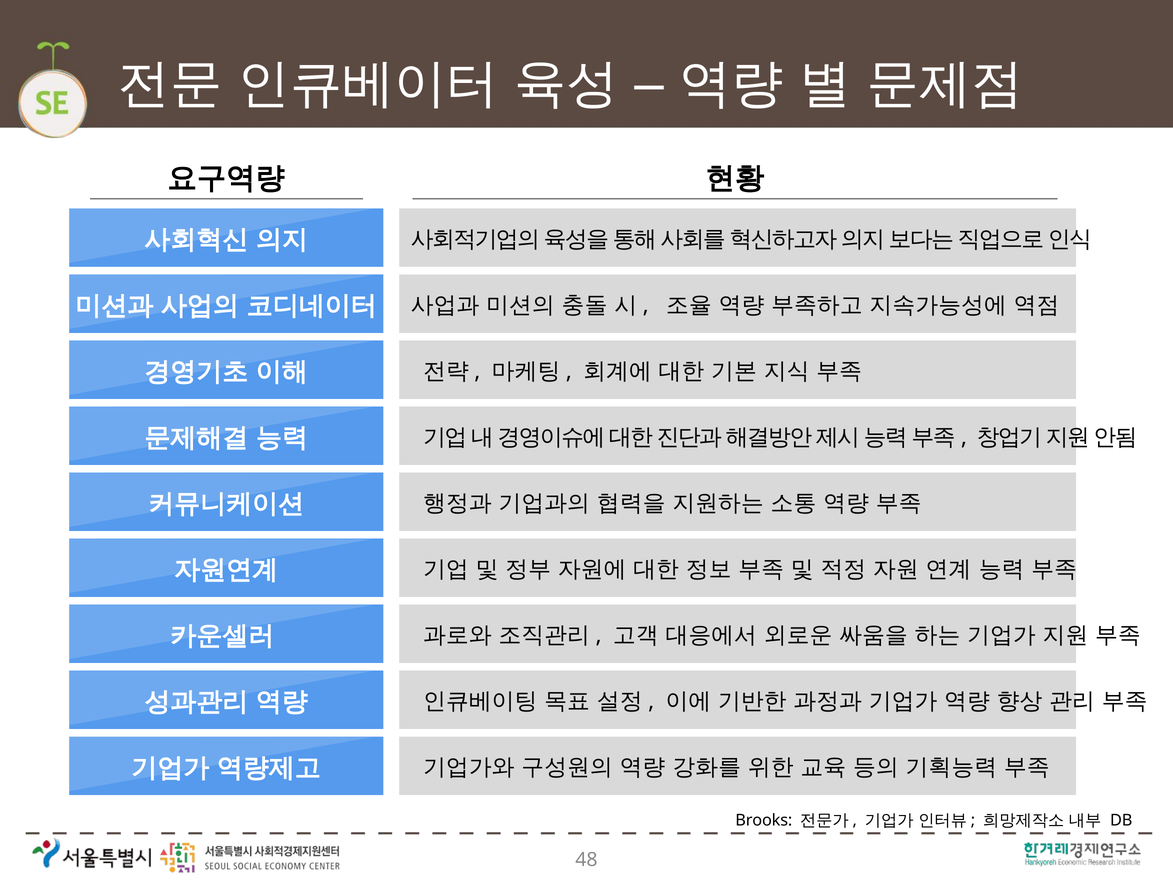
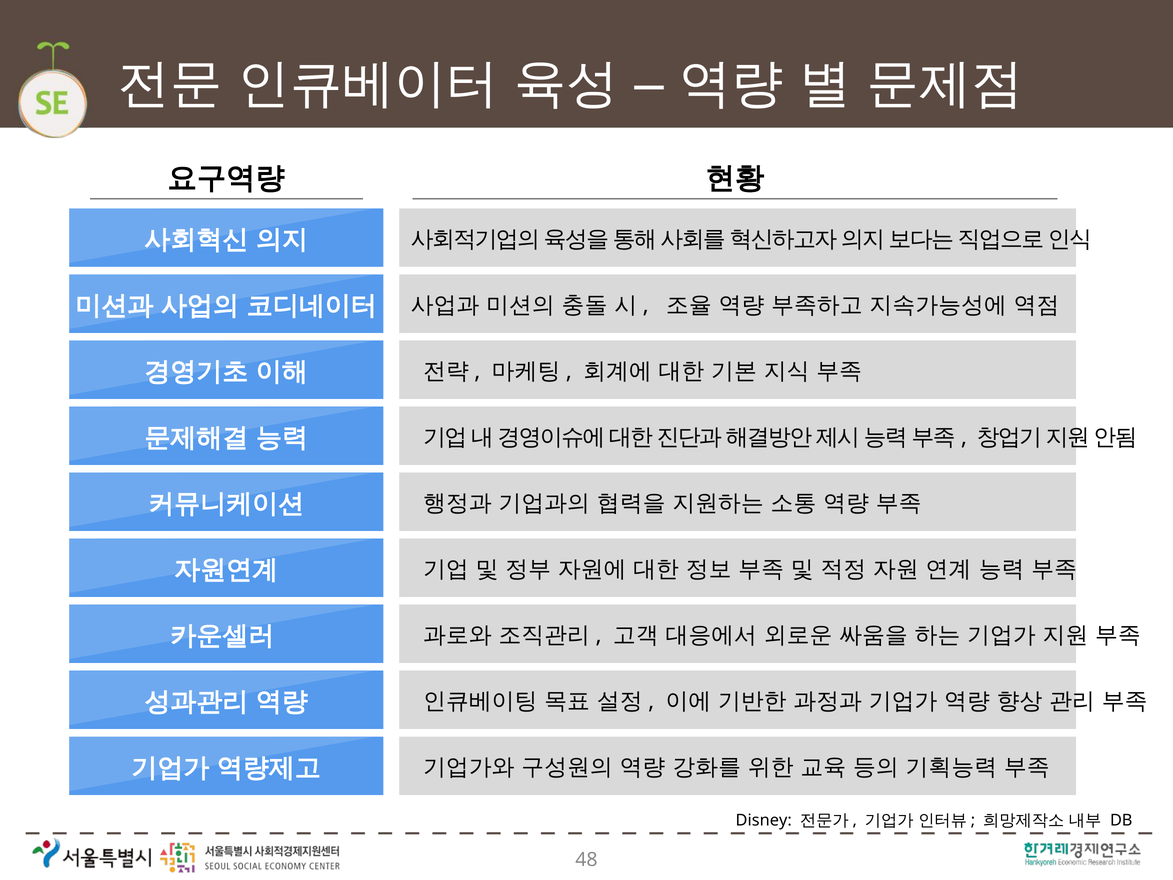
Brooks: Brooks -> Disney
